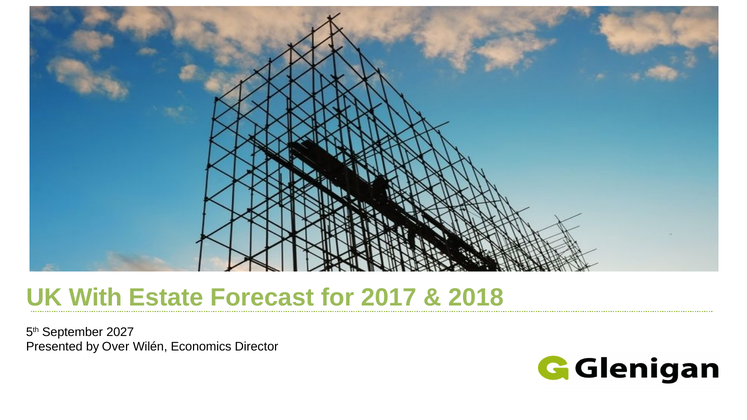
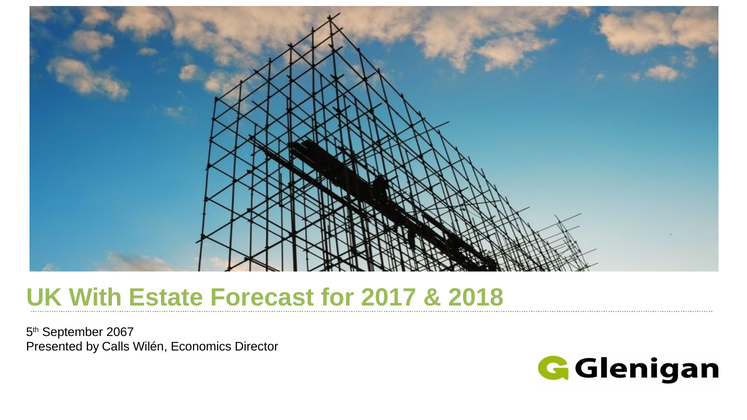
2027: 2027 -> 2067
Over: Over -> Calls
